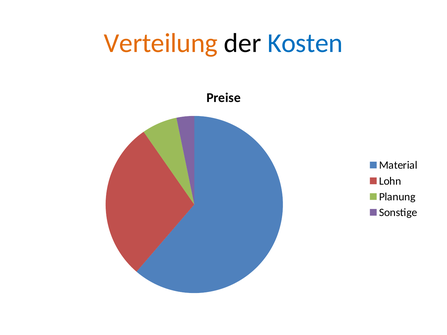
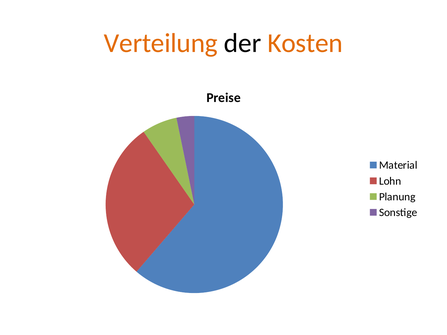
Kosten colour: blue -> orange
